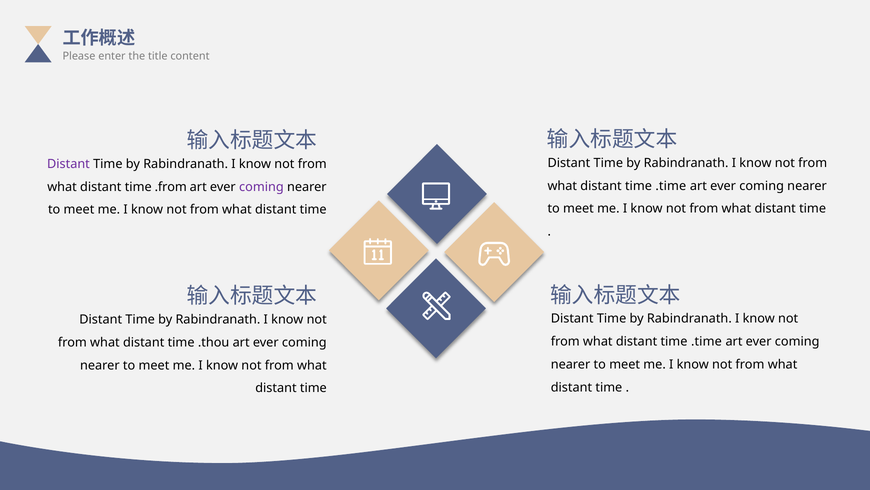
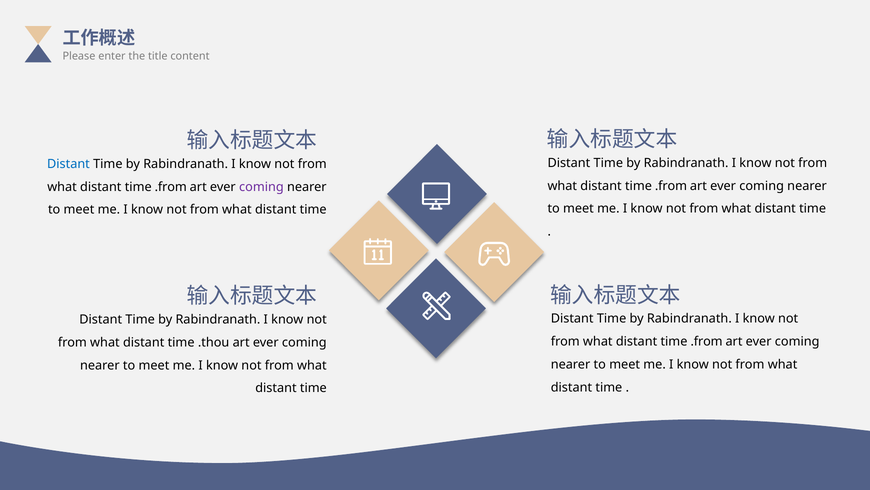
Distant at (68, 164) colour: purple -> blue
.time at (671, 186): .time -> .from
.time at (706, 341): .time -> .from
